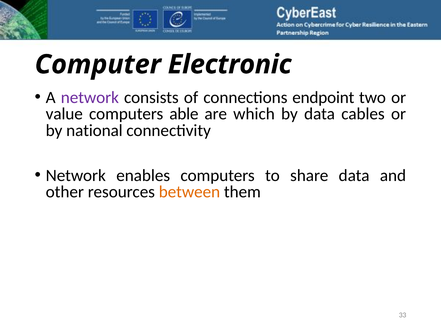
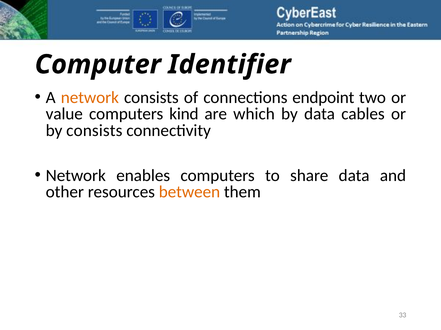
Electronic: Electronic -> Identifier
network at (90, 98) colour: purple -> orange
able: able -> kind
by national: national -> consists
